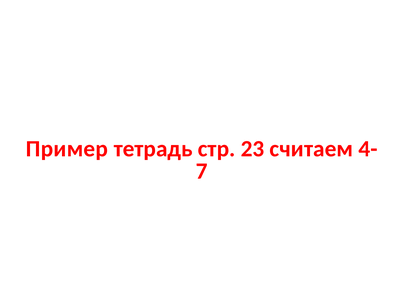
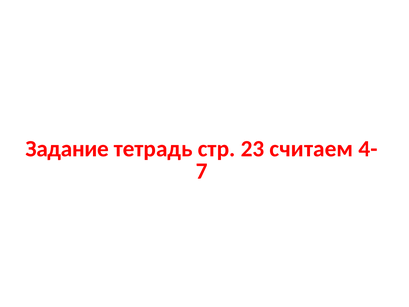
Пример: Пример -> Задание
